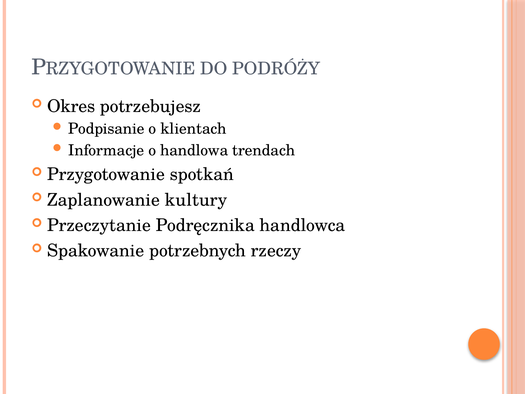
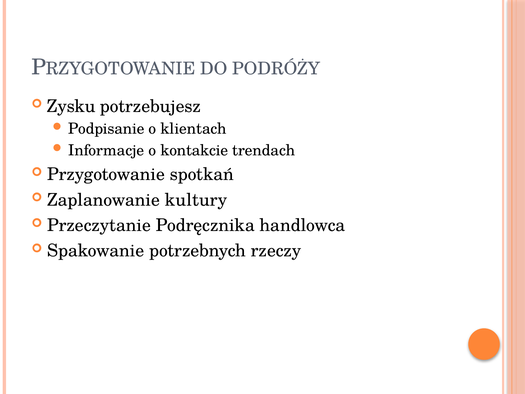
Okres: Okres -> Zysku
handlowa: handlowa -> kontakcie
